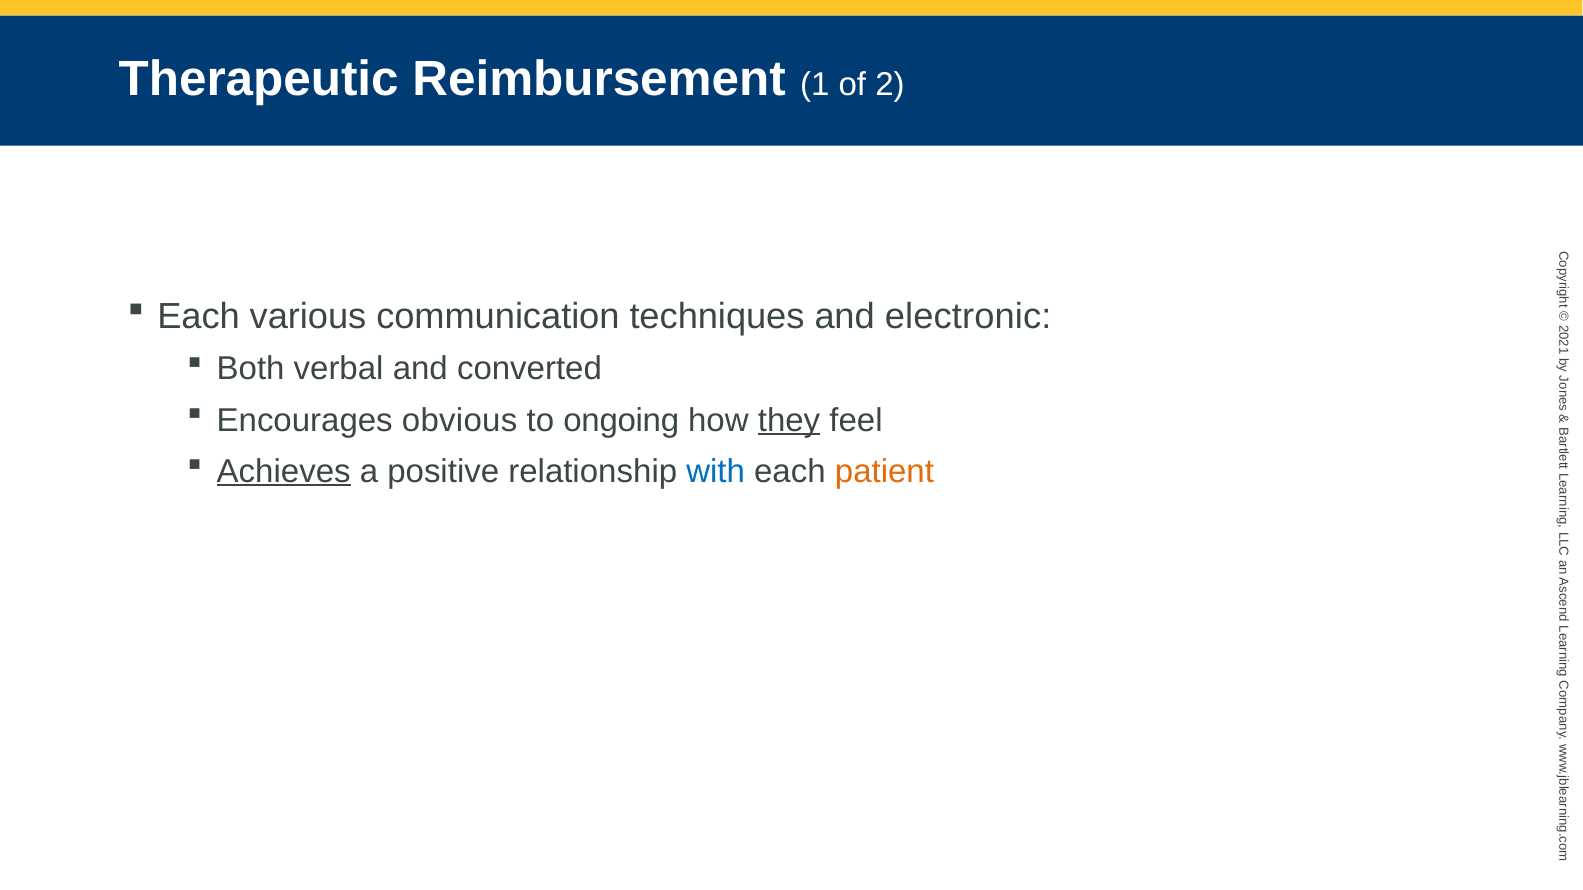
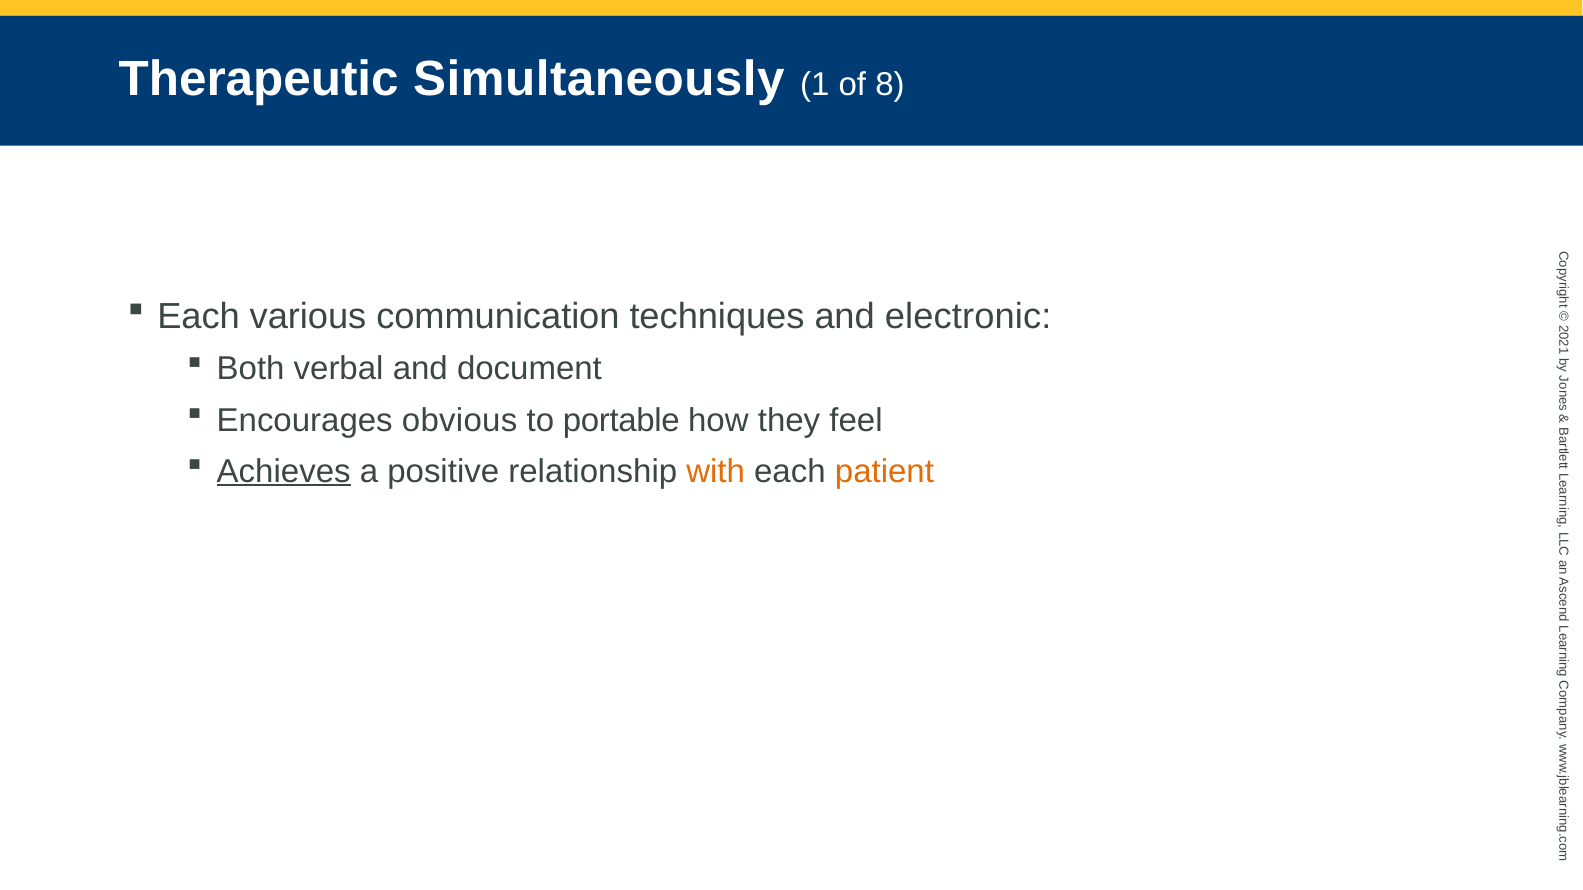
Reimbursement: Reimbursement -> Simultaneously
of 2: 2 -> 8
converted: converted -> document
ongoing: ongoing -> portable
they underline: present -> none
with colour: blue -> orange
